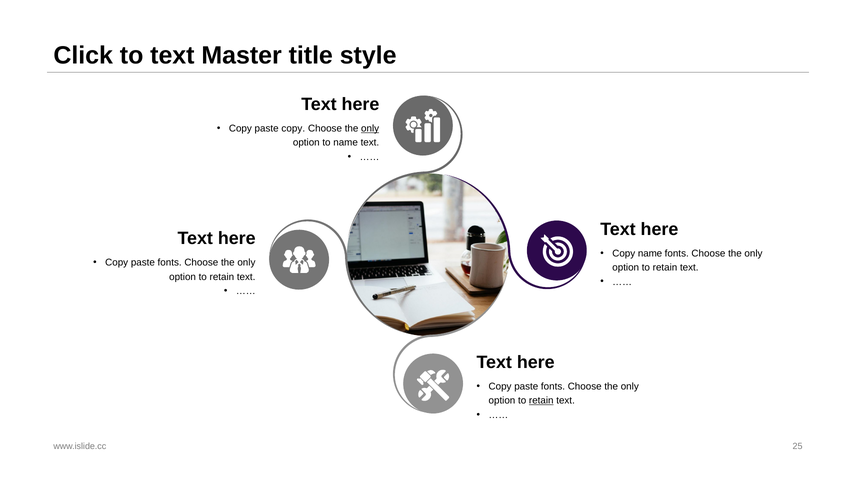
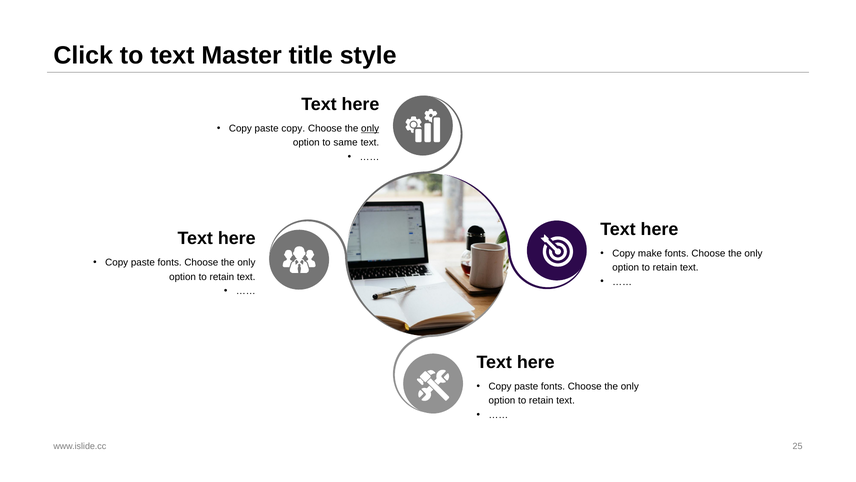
to name: name -> same
Copy name: name -> make
retain at (541, 400) underline: present -> none
